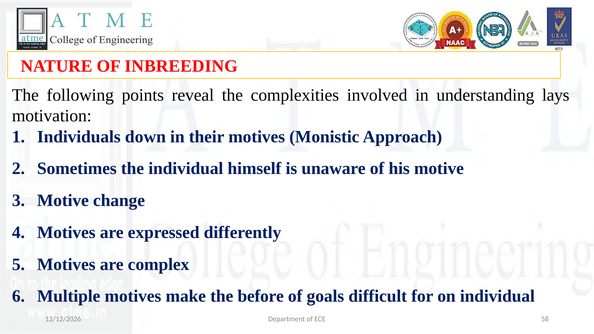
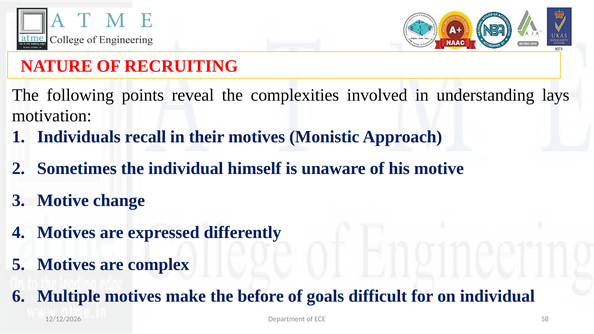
INBREEDING: INBREEDING -> RECRUITING
down: down -> recall
